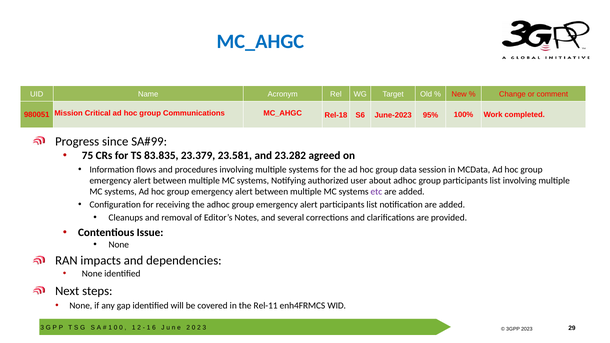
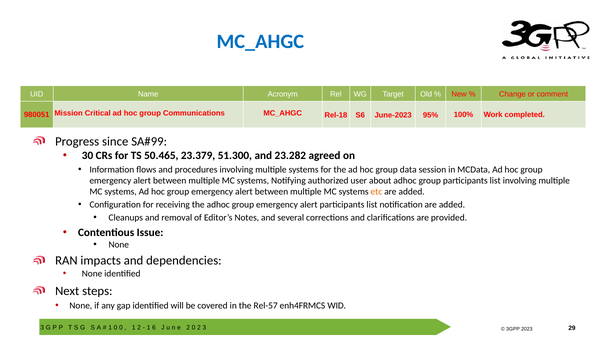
75: 75 -> 30
83.835: 83.835 -> 50.465
23.581: 23.581 -> 51.300
etc colour: purple -> orange
Rel-11: Rel-11 -> Rel-57
